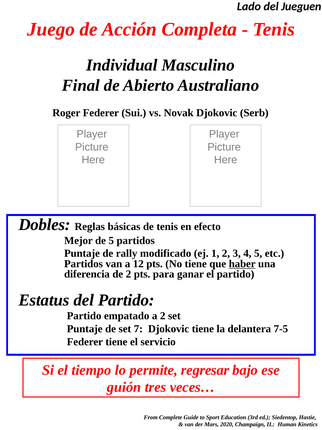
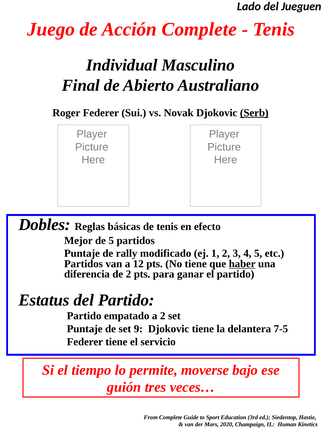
Acción Completa: Completa -> Complete
Serb underline: none -> present
7: 7 -> 9
regresar: regresar -> moverse
